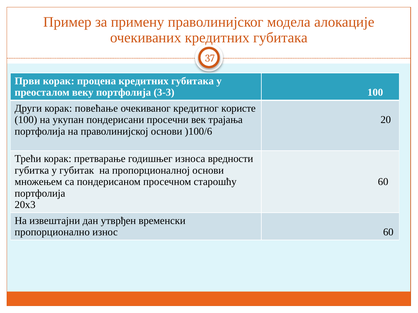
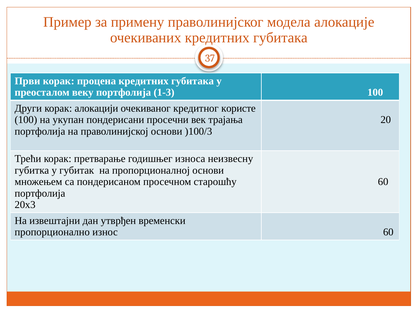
3-3: 3-3 -> 1-3
повећање: повећање -> алокацији
)100/6: )100/6 -> )100/3
вредности: вредности -> неизвесну
